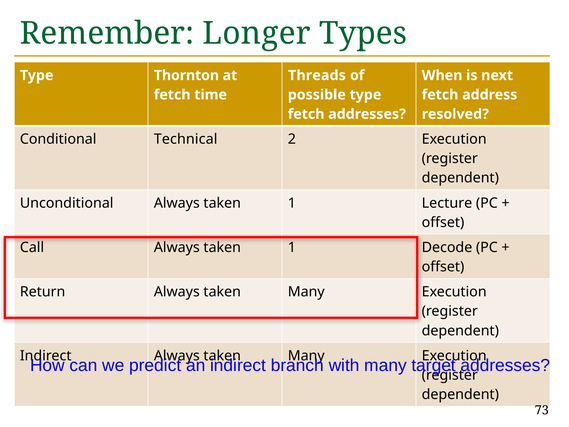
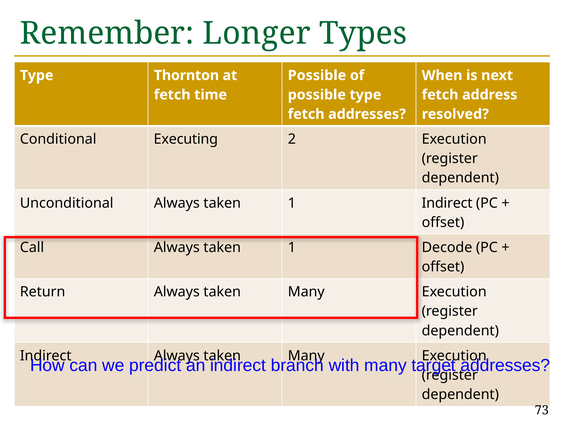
Threads at (317, 75): Threads -> Possible
Technical: Technical -> Executing
1 Lecture: Lecture -> Indirect
